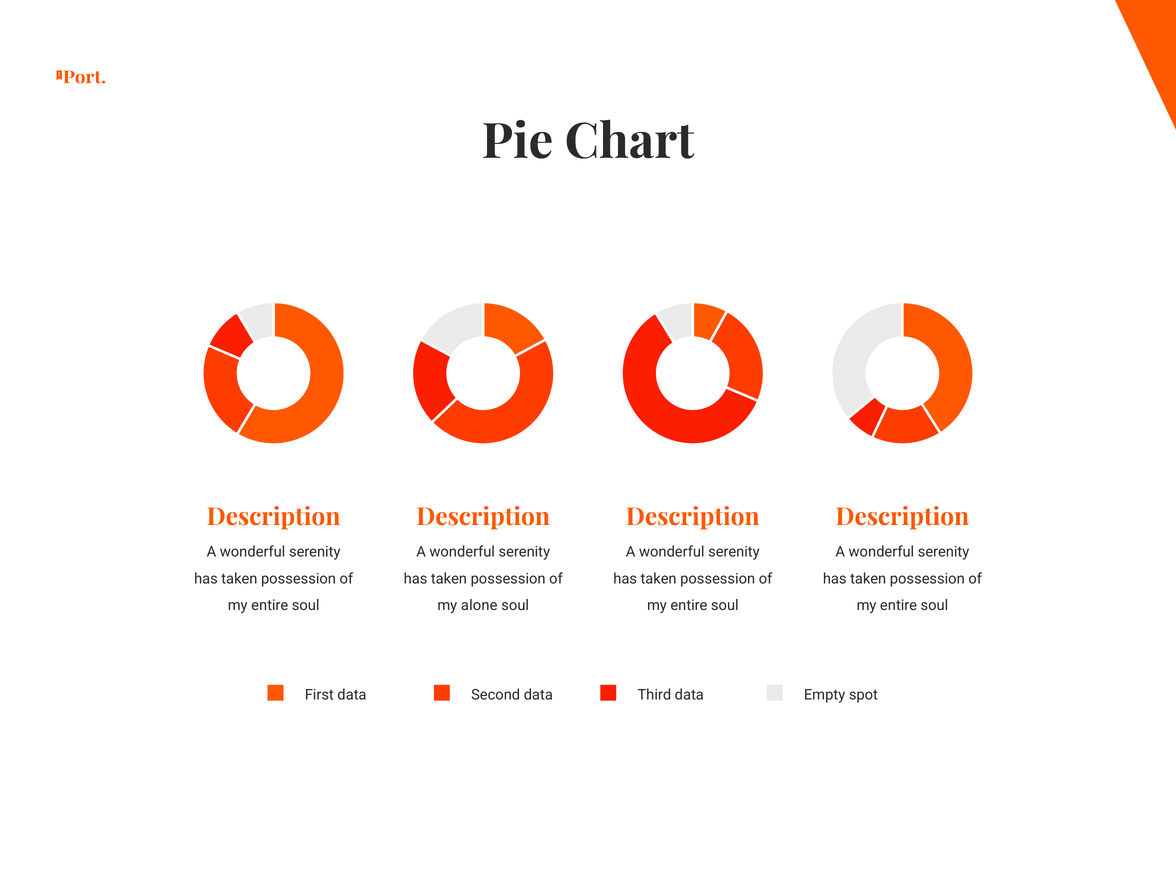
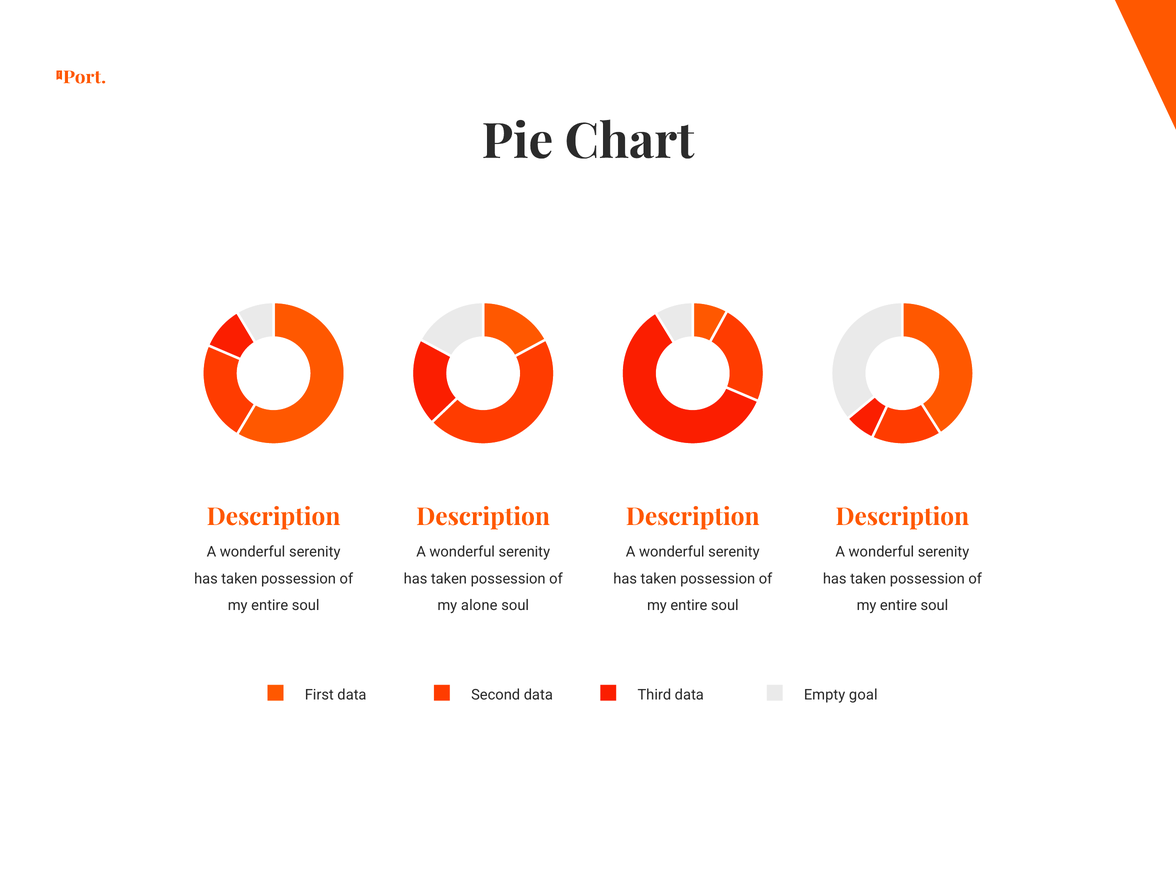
spot: spot -> goal
